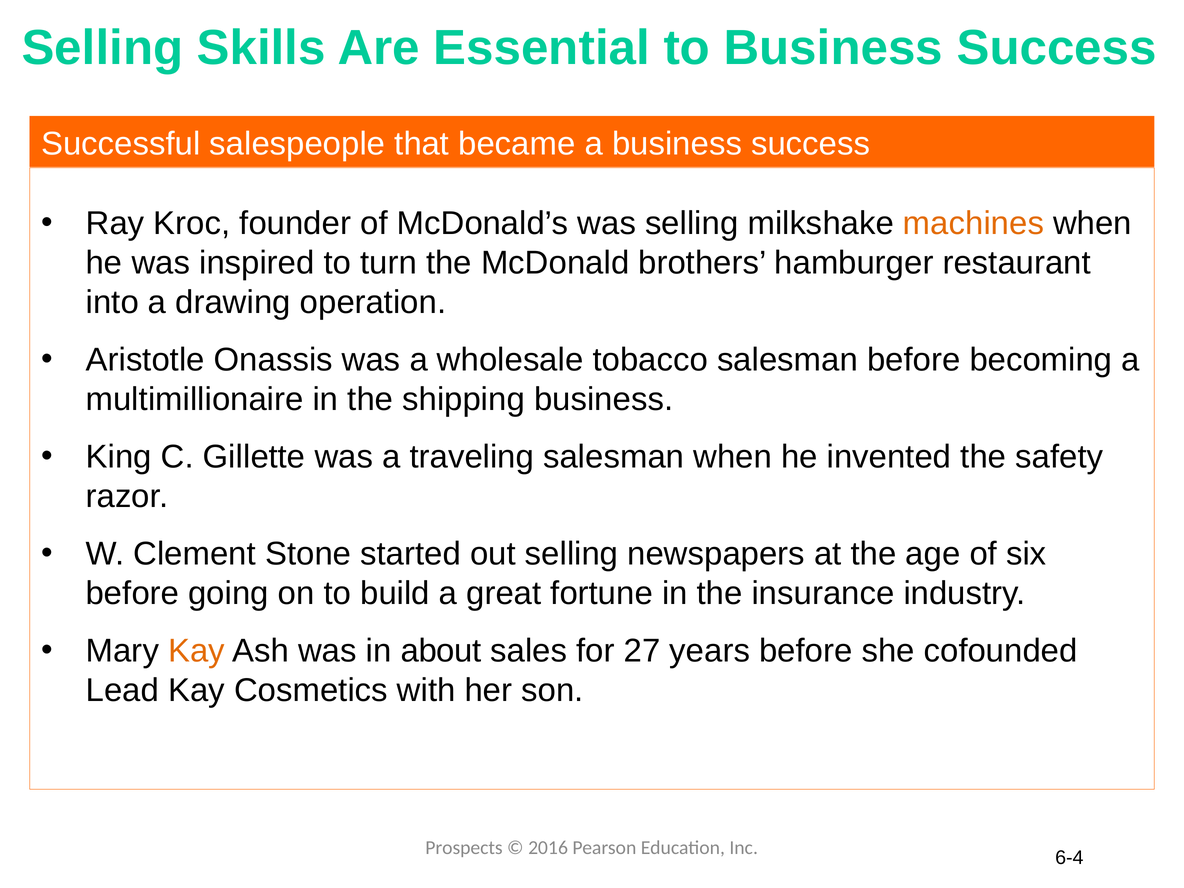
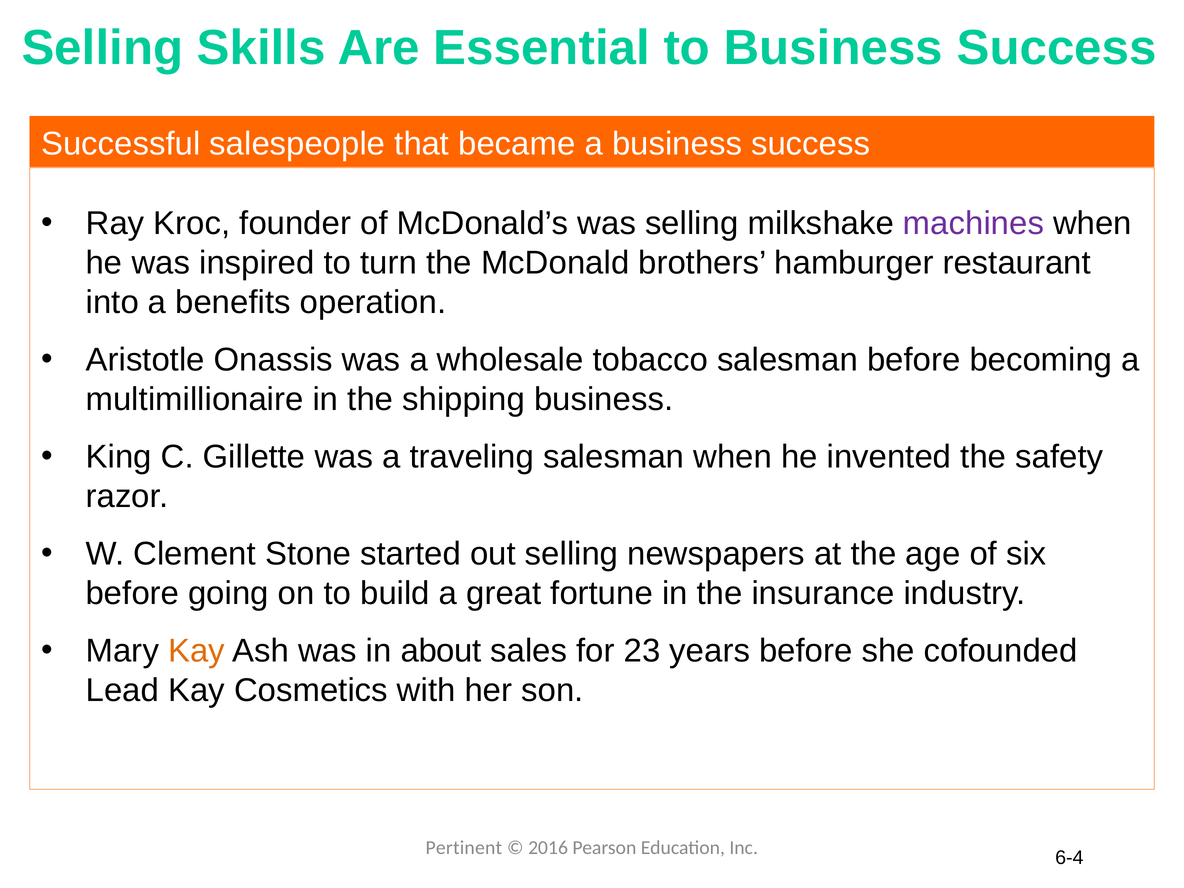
machines colour: orange -> purple
drawing: drawing -> benefits
27: 27 -> 23
Prospects: Prospects -> Pertinent
